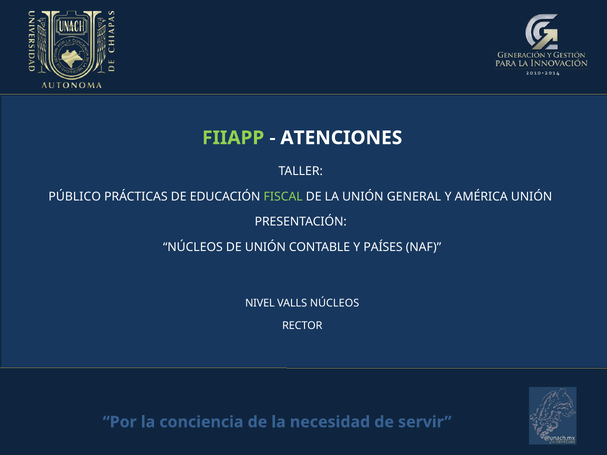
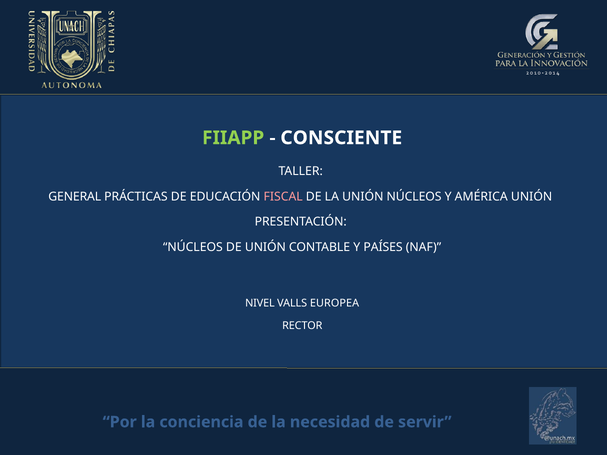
ATENCIONES: ATENCIONES -> CONSCIENTE
PÚBLICO: PÚBLICO -> GENERAL
FISCAL colour: light green -> pink
UNIÓN GENERAL: GENERAL -> NÚCLEOS
VALLS NÚCLEOS: NÚCLEOS -> EUROPEA
